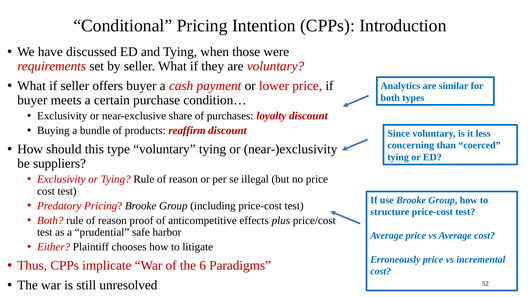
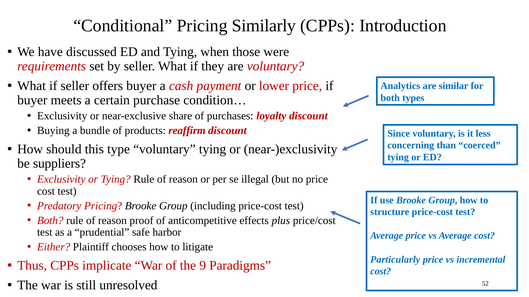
Intention: Intention -> Similarly
Erroneously: Erroneously -> Particularly
6: 6 -> 9
